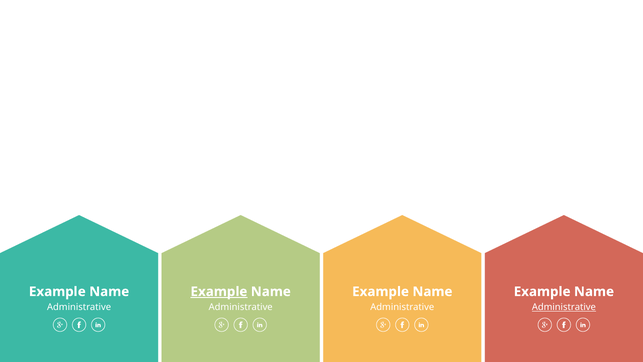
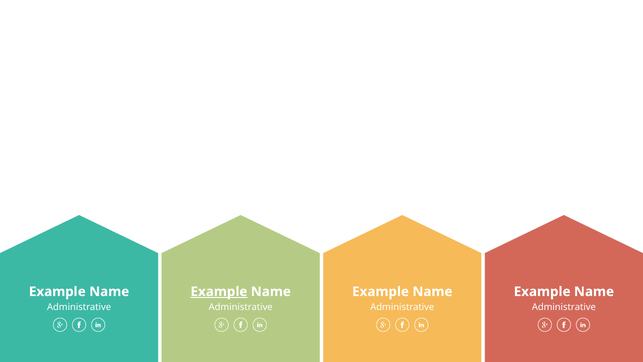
Administrative at (564, 307) underline: present -> none
